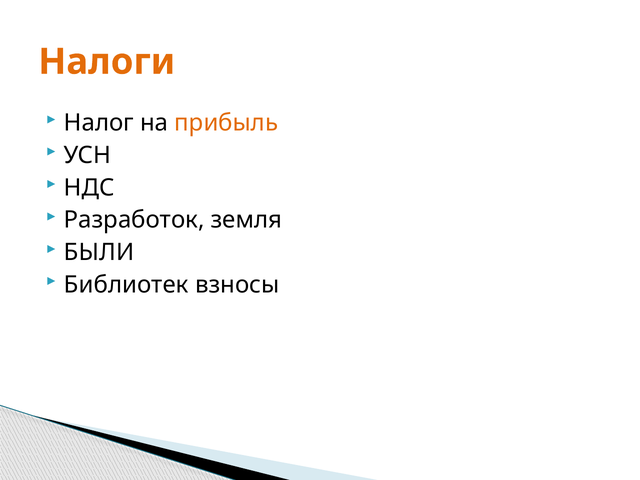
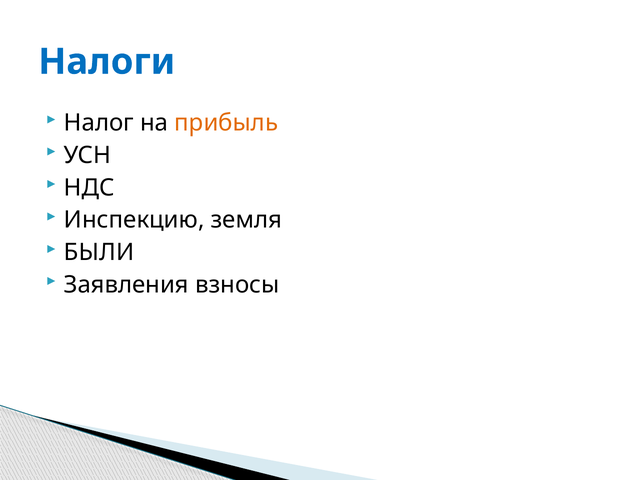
Налоги colour: orange -> blue
Разработок: Разработок -> Инспекцию
Библиотек: Библиотек -> Заявления
